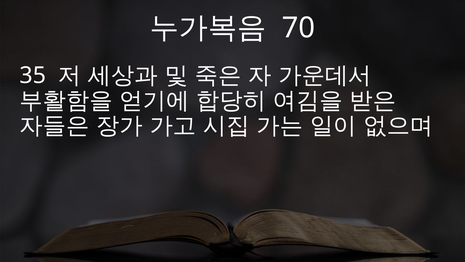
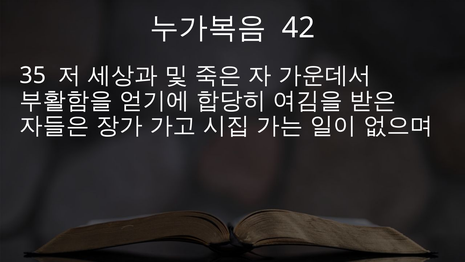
70: 70 -> 42
